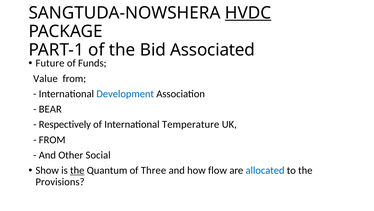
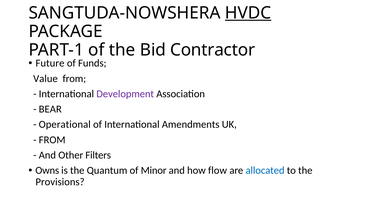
Associated: Associated -> Contractor
Development colour: blue -> purple
Respectively: Respectively -> Operational
Temperature: Temperature -> Amendments
Social: Social -> Filters
Show: Show -> Owns
the at (77, 170) underline: present -> none
Three: Three -> Minor
